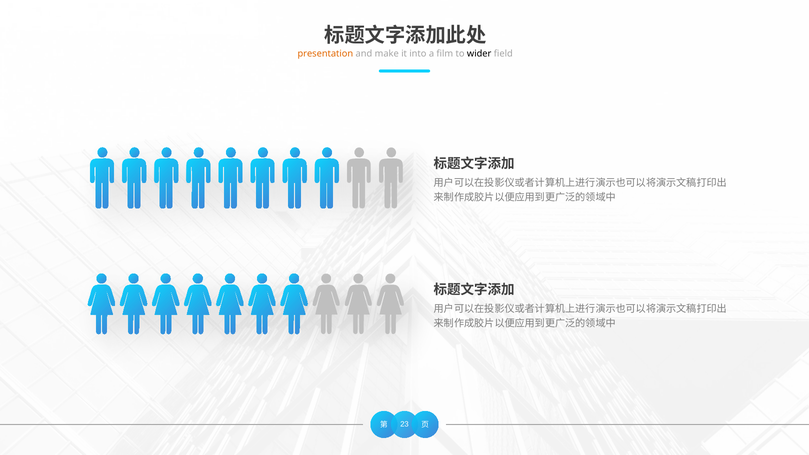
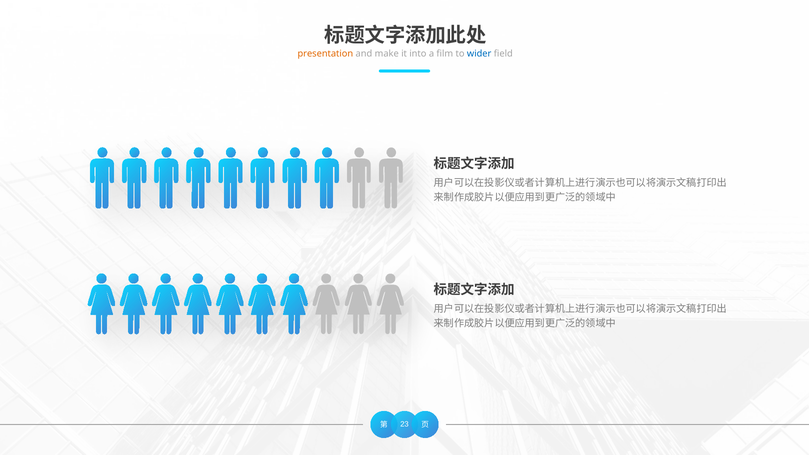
wider colour: black -> blue
